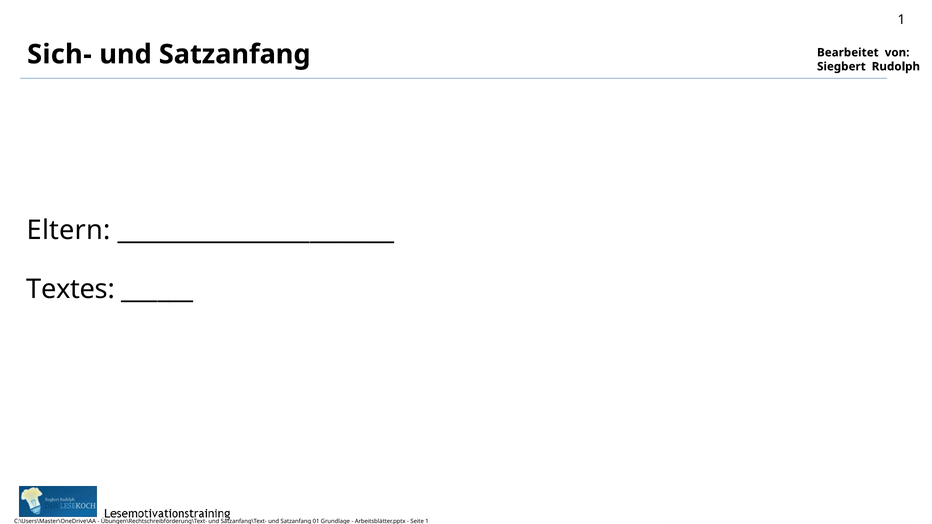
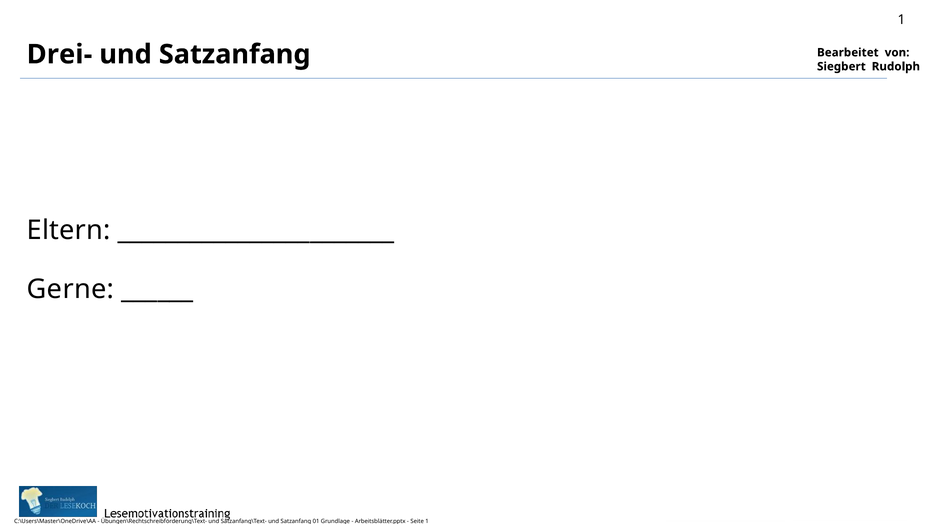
Sich-: Sich- -> Drei-
Textes: Textes -> Gerne
